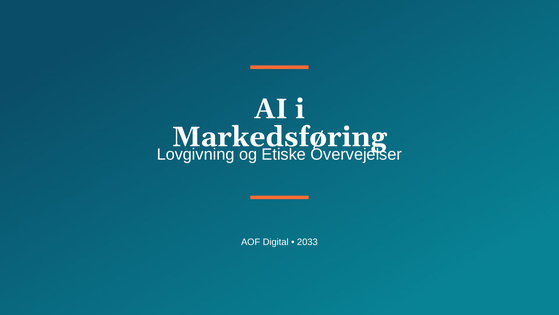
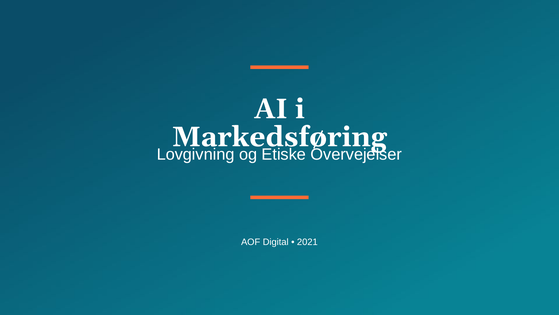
2033: 2033 -> 2021
